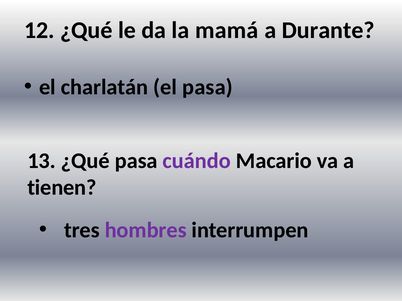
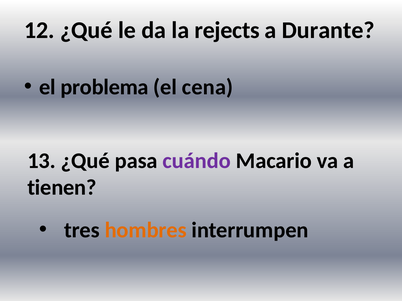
mamá: mamá -> rejects
charlatán: charlatán -> problema
el pasa: pasa -> cena
hombres colour: purple -> orange
